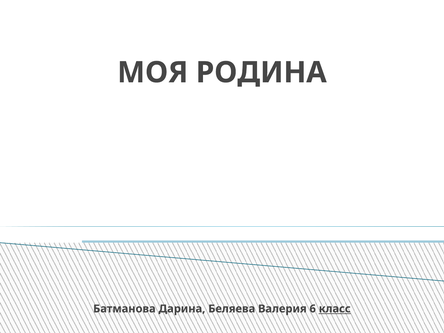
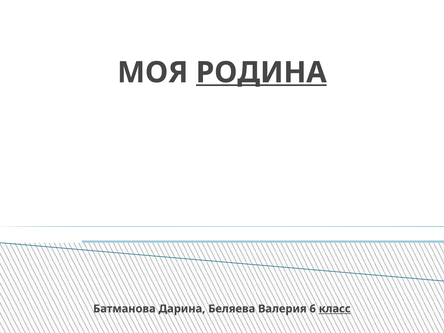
РОДИНА underline: none -> present
